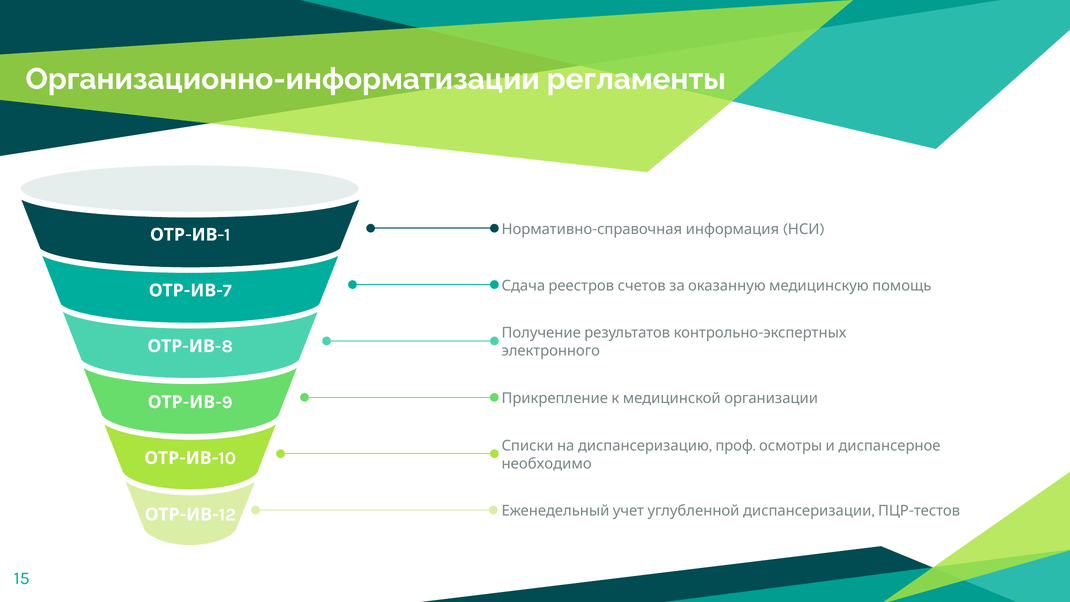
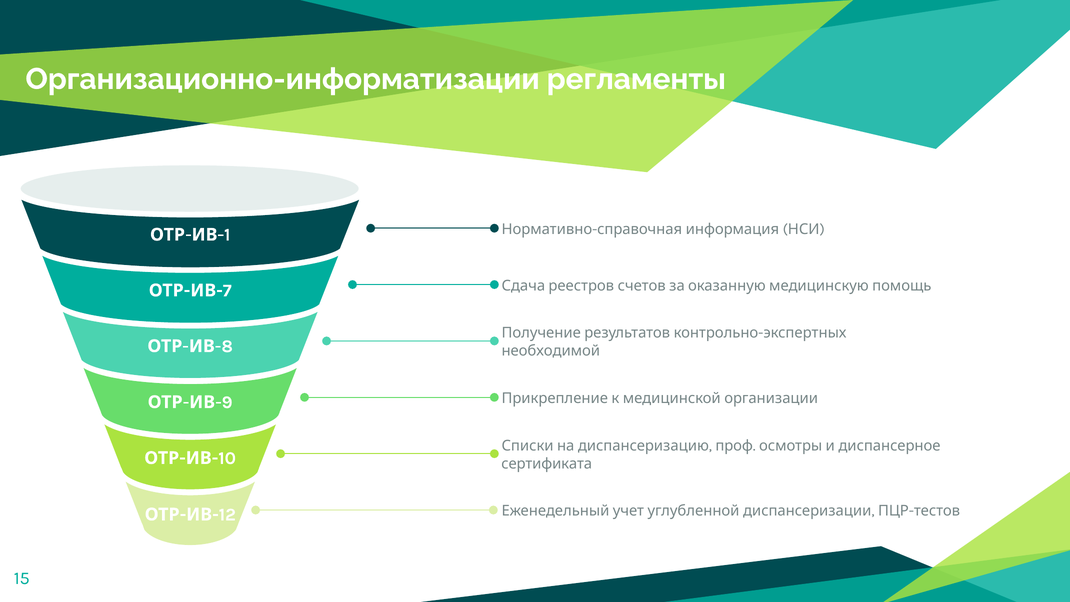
электронного: электронного -> необходимой
необходимо: необходимо -> сертификата
